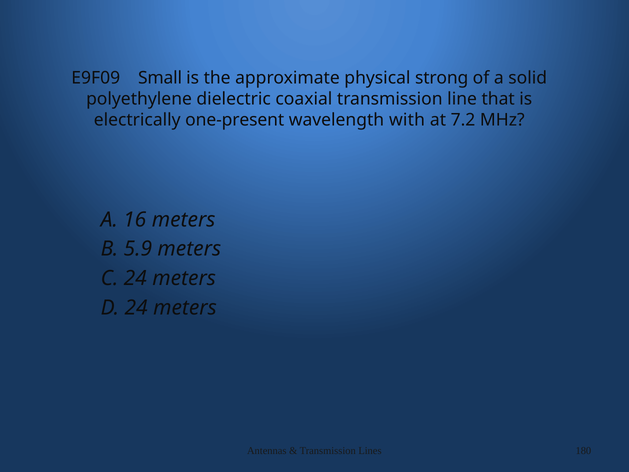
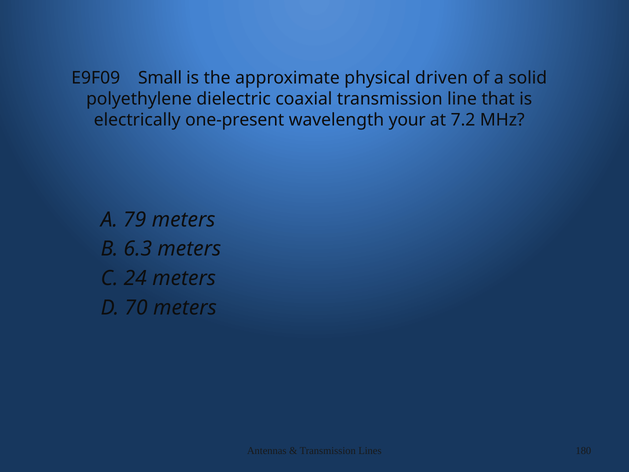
strong: strong -> driven
with: with -> your
16: 16 -> 79
5.9: 5.9 -> 6.3
D 24: 24 -> 70
